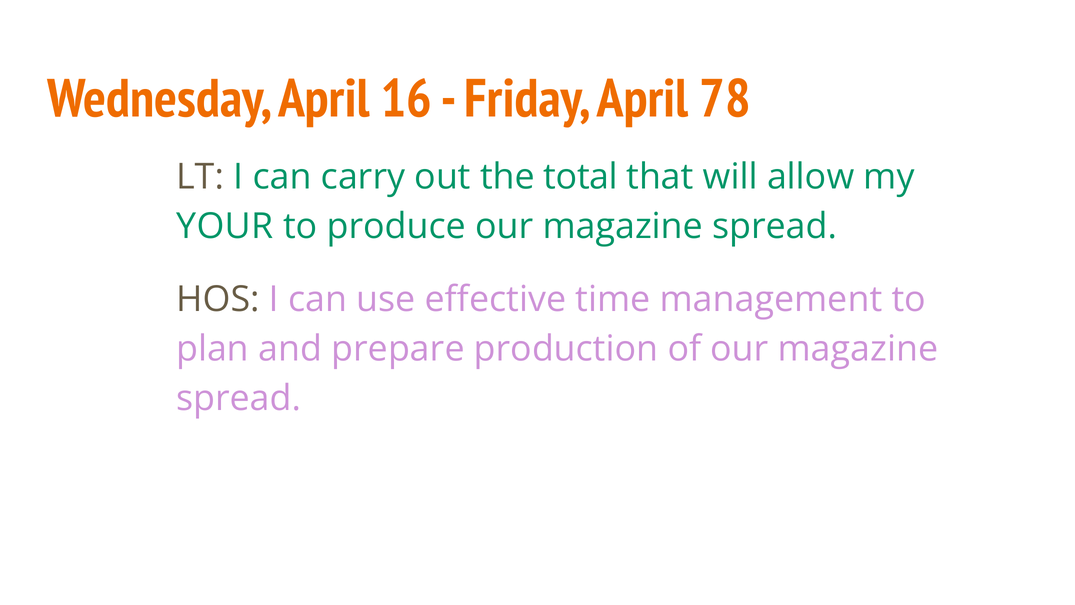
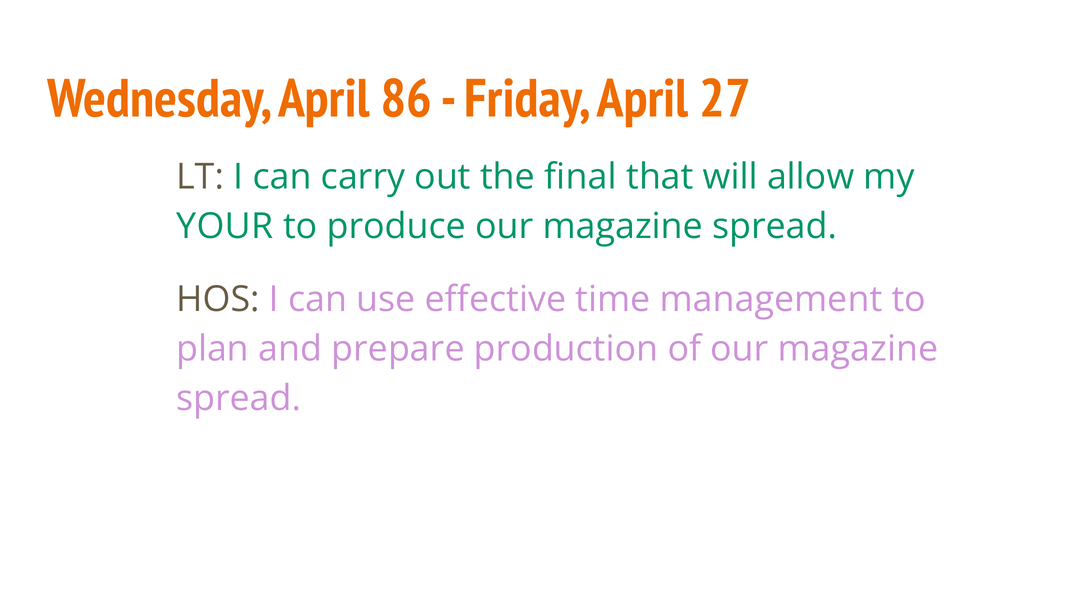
16: 16 -> 86
78: 78 -> 27
total: total -> final
